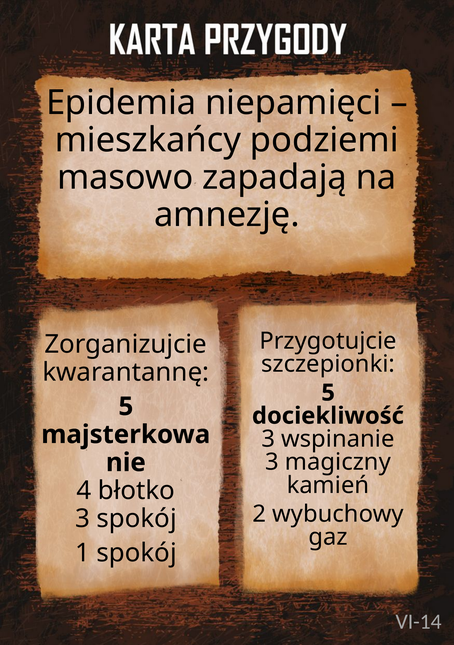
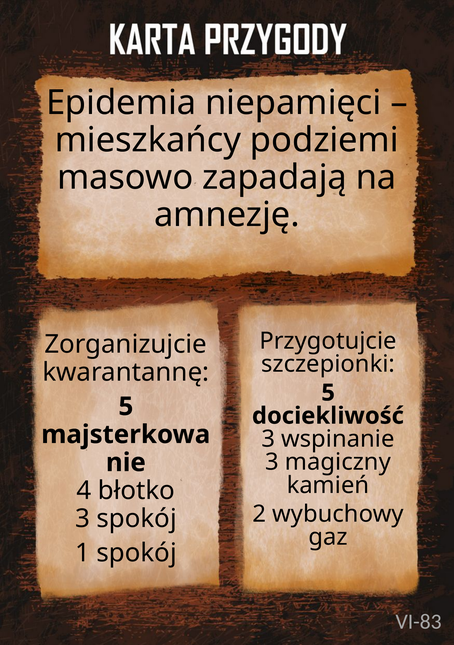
VI-14: VI-14 -> VI-83
